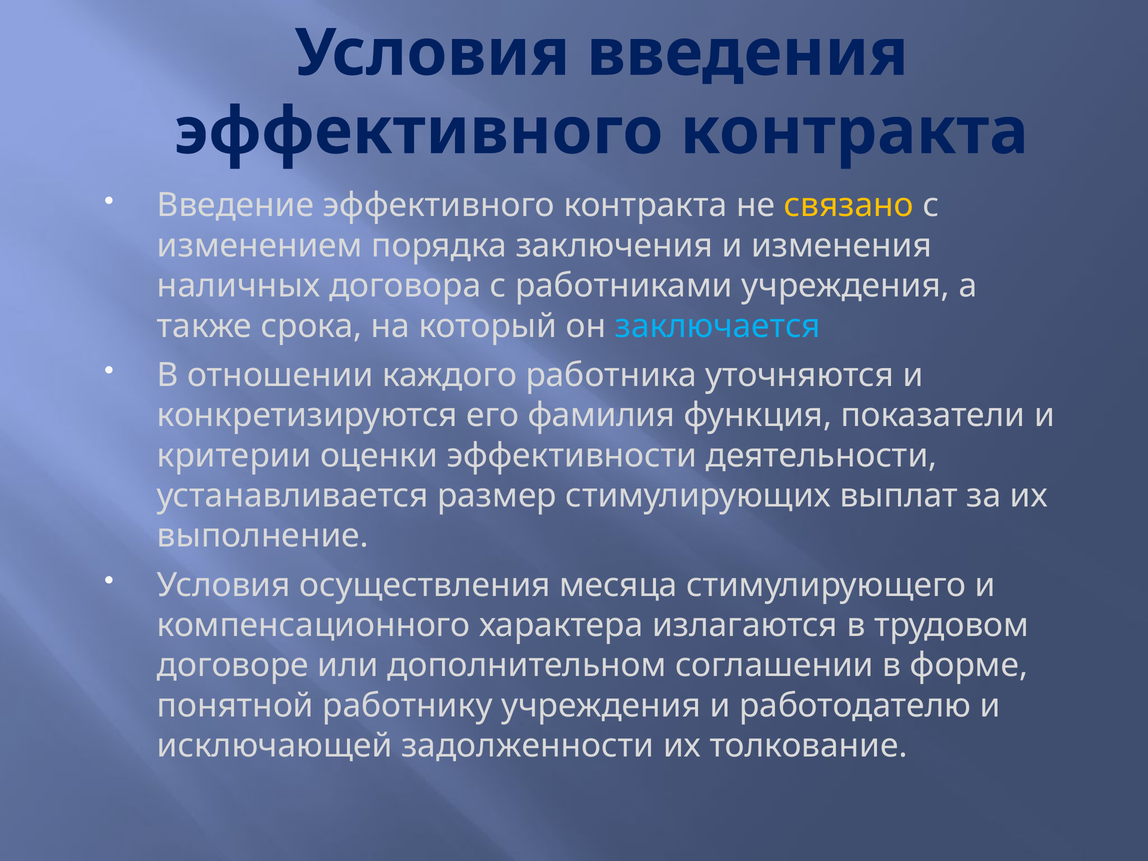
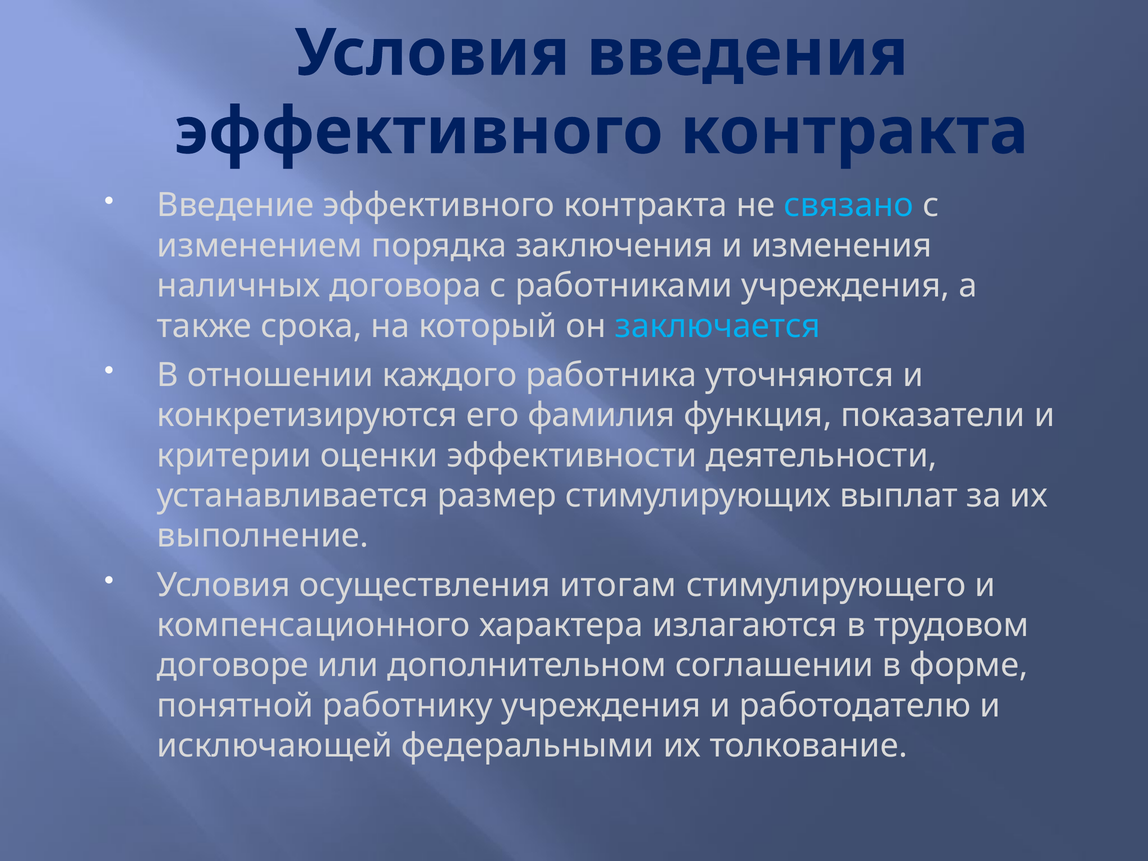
связано colour: yellow -> light blue
месяца: месяца -> итогам
задолженности: задолженности -> федеральными
